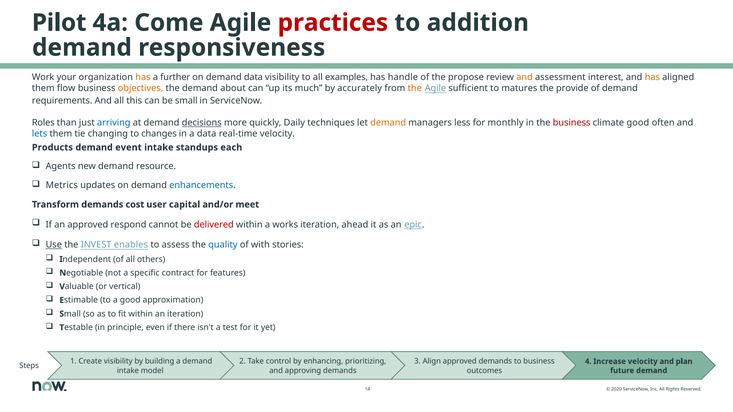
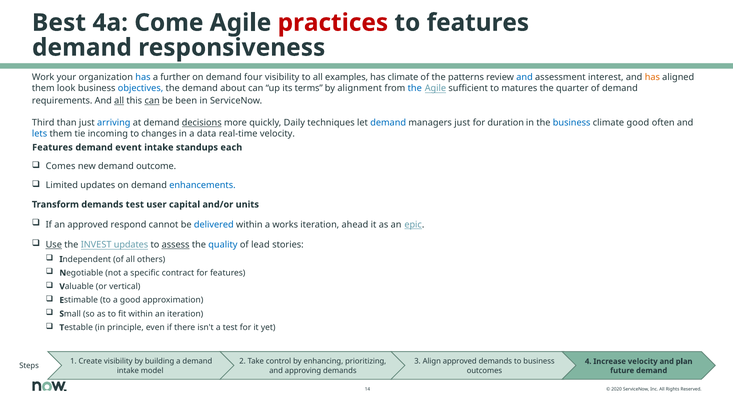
Pilot: Pilot -> Best
to addition: addition -> features
has at (143, 77) colour: orange -> blue
demand data: data -> four
has handle: handle -> climate
propose: propose -> patterns
and at (525, 77) colour: orange -> blue
flow: flow -> look
objectives colour: orange -> blue
much: much -> terms
accurately: accurately -> alignment
the at (415, 88) colour: orange -> blue
provide: provide -> quarter
all at (119, 101) underline: none -> present
can at (152, 101) underline: none -> present
be small: small -> been
Roles: Roles -> Third
demand at (388, 123) colour: orange -> blue
managers less: less -> just
monthly: monthly -> duration
business at (572, 123) colour: red -> blue
changing: changing -> incoming
Products at (52, 148): Products -> Features
Agents: Agents -> Comes
resource: resource -> outcome
Metrics: Metrics -> Limited
demands cost: cost -> test
meet: meet -> units
delivered colour: red -> blue
INVEST enables: enables -> updates
assess underline: none -> present
with: with -> lead
